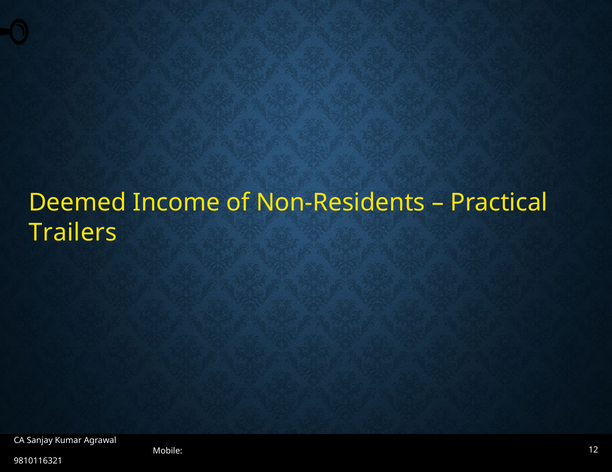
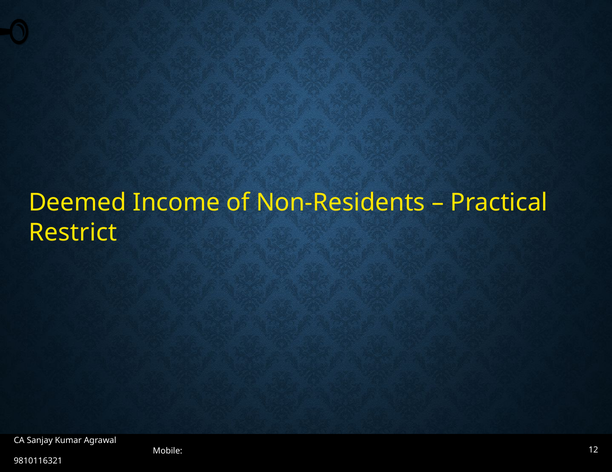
Trailers: Trailers -> Restrict
